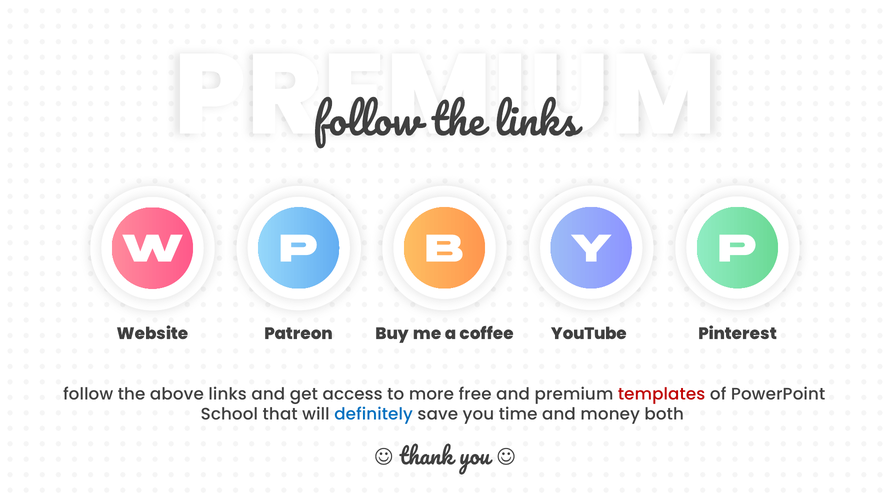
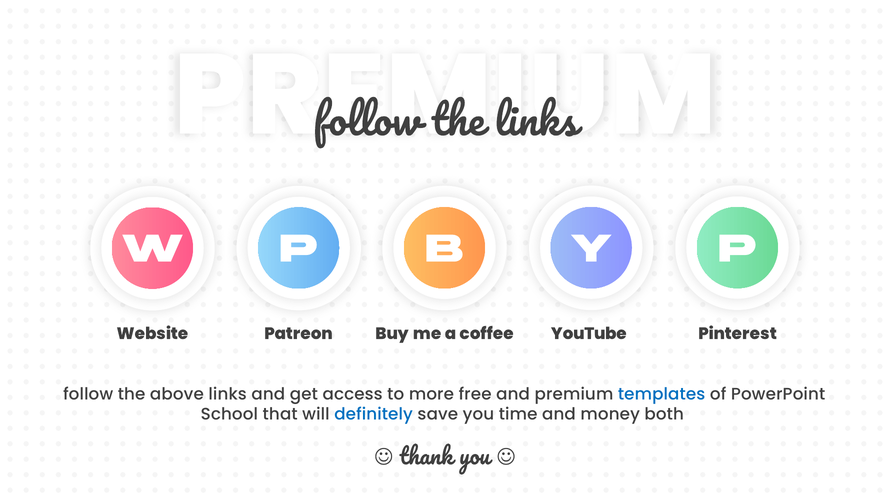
templates colour: red -> blue
